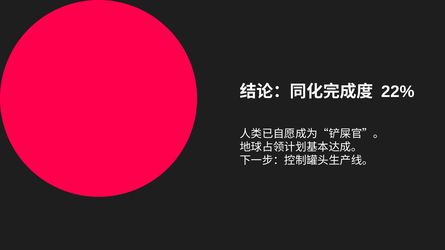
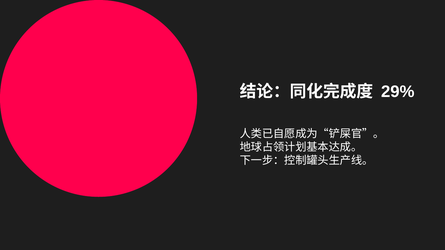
22%: 22% -> 29%
